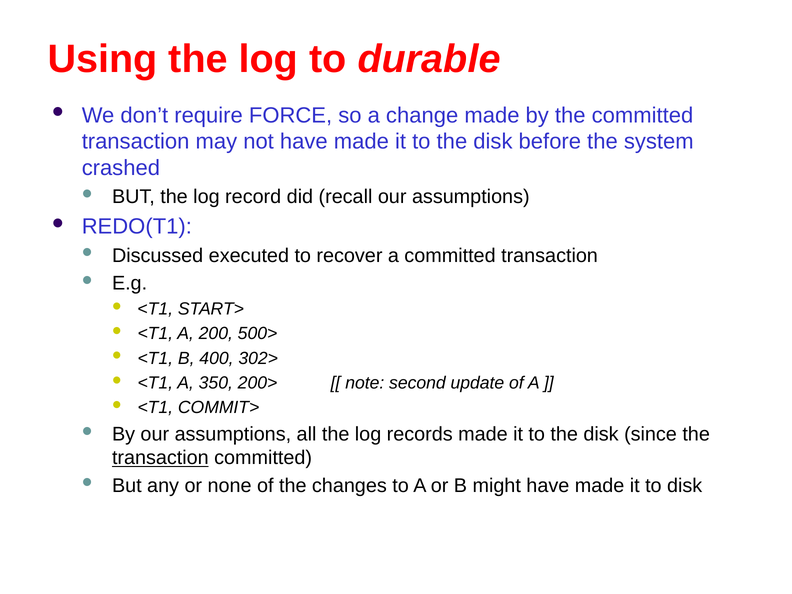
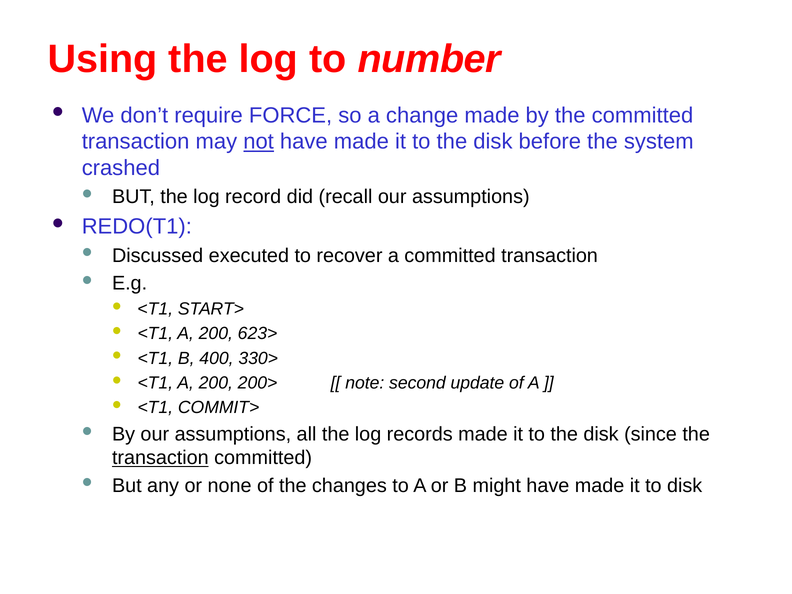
durable: durable -> number
not underline: none -> present
500>: 500> -> 623>
302>: 302> -> 330>
350 at (216, 383): 350 -> 200
